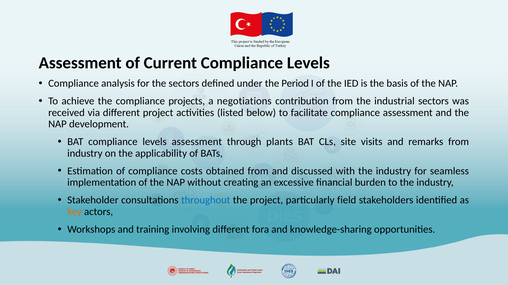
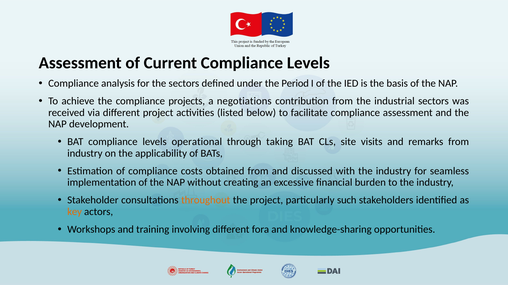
levels assessment: assessment -> operational
plants: plants -> taking
throughout colour: blue -> orange
field: field -> such
